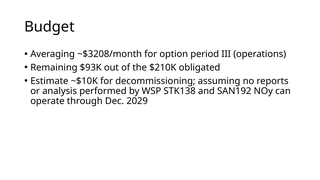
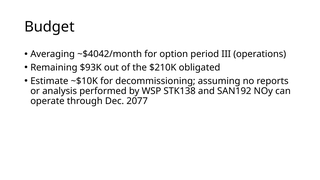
~$3208/month: ~$3208/month -> ~$4042/month
2029: 2029 -> 2077
